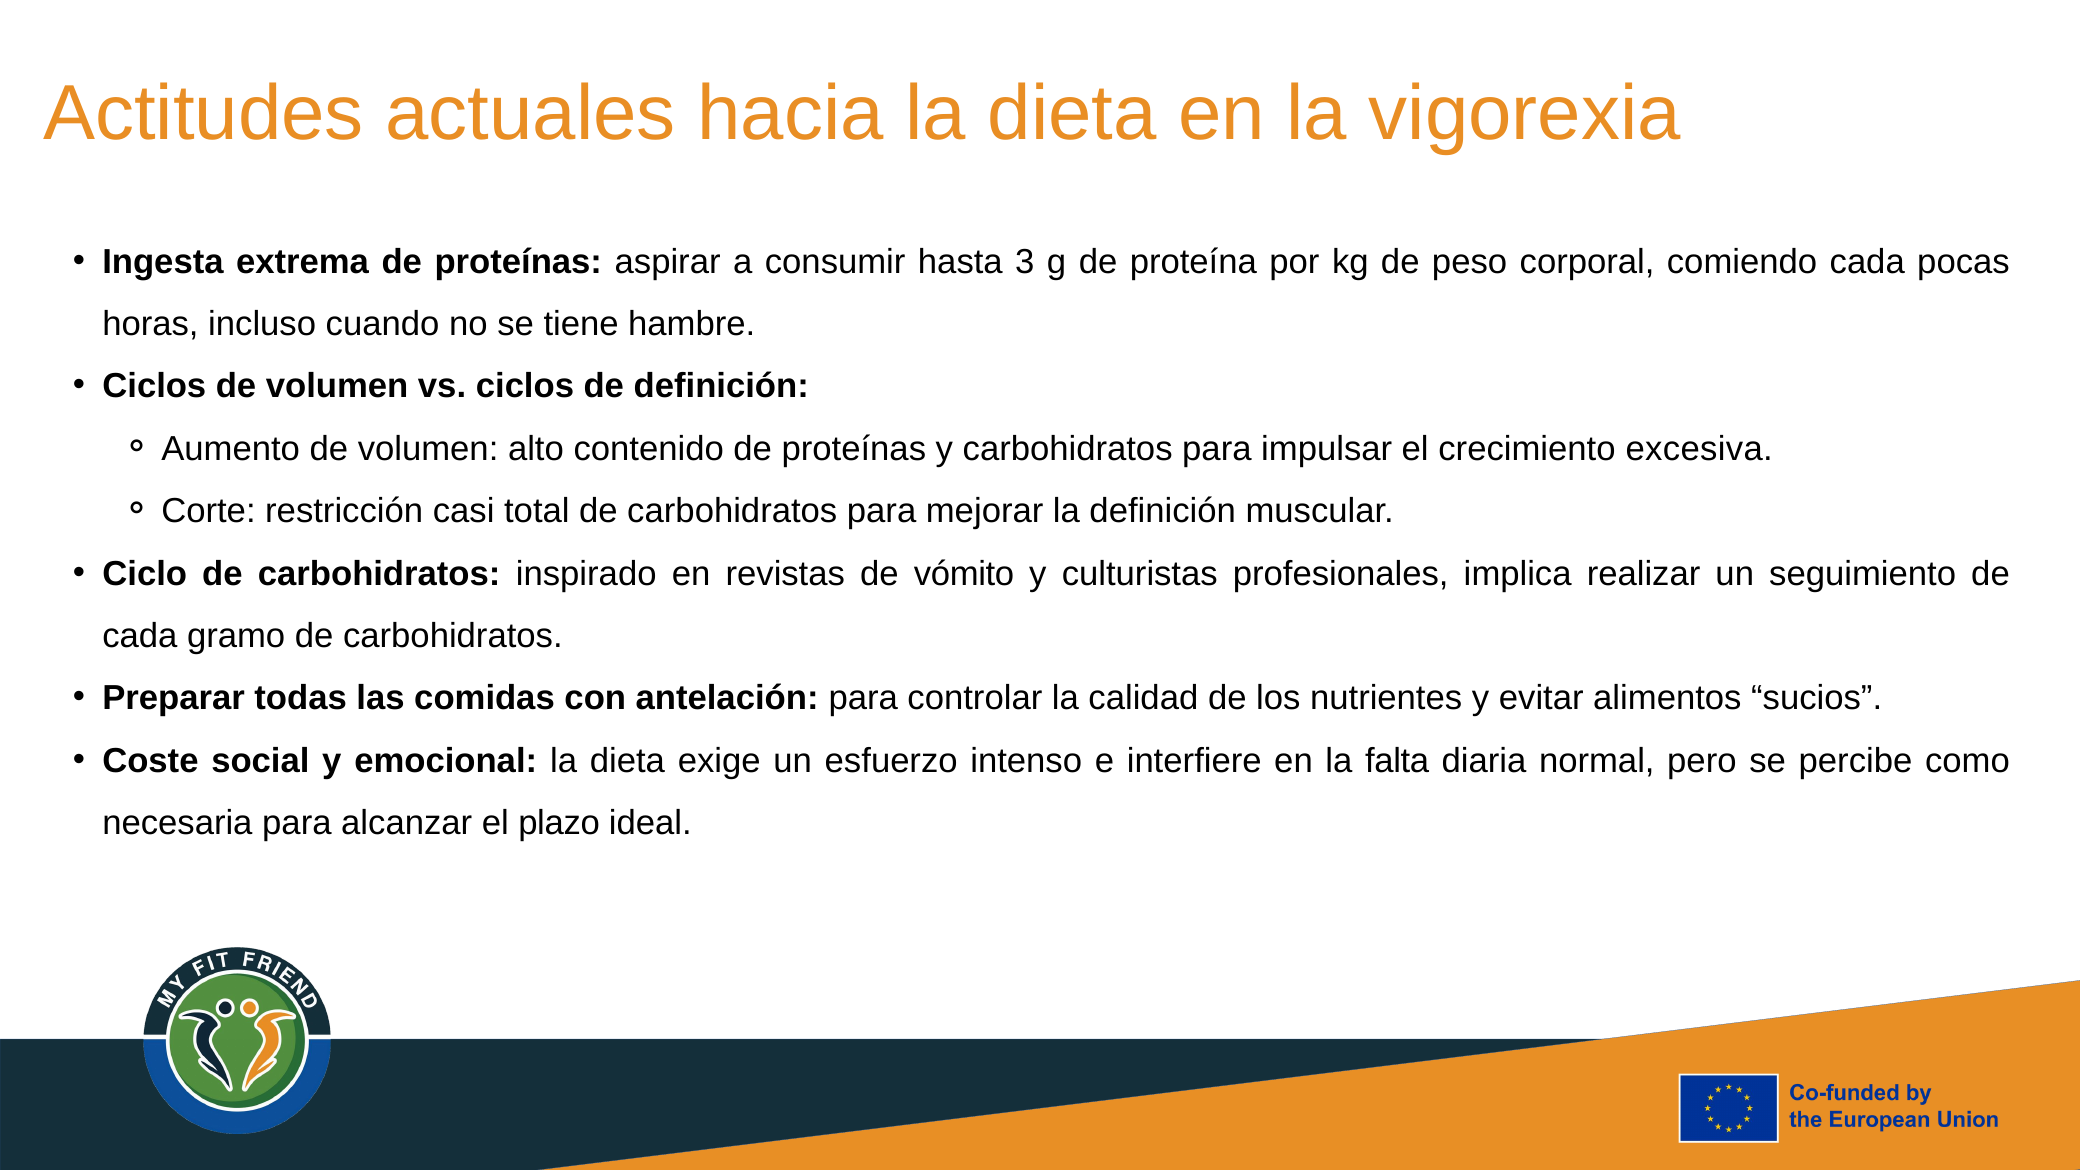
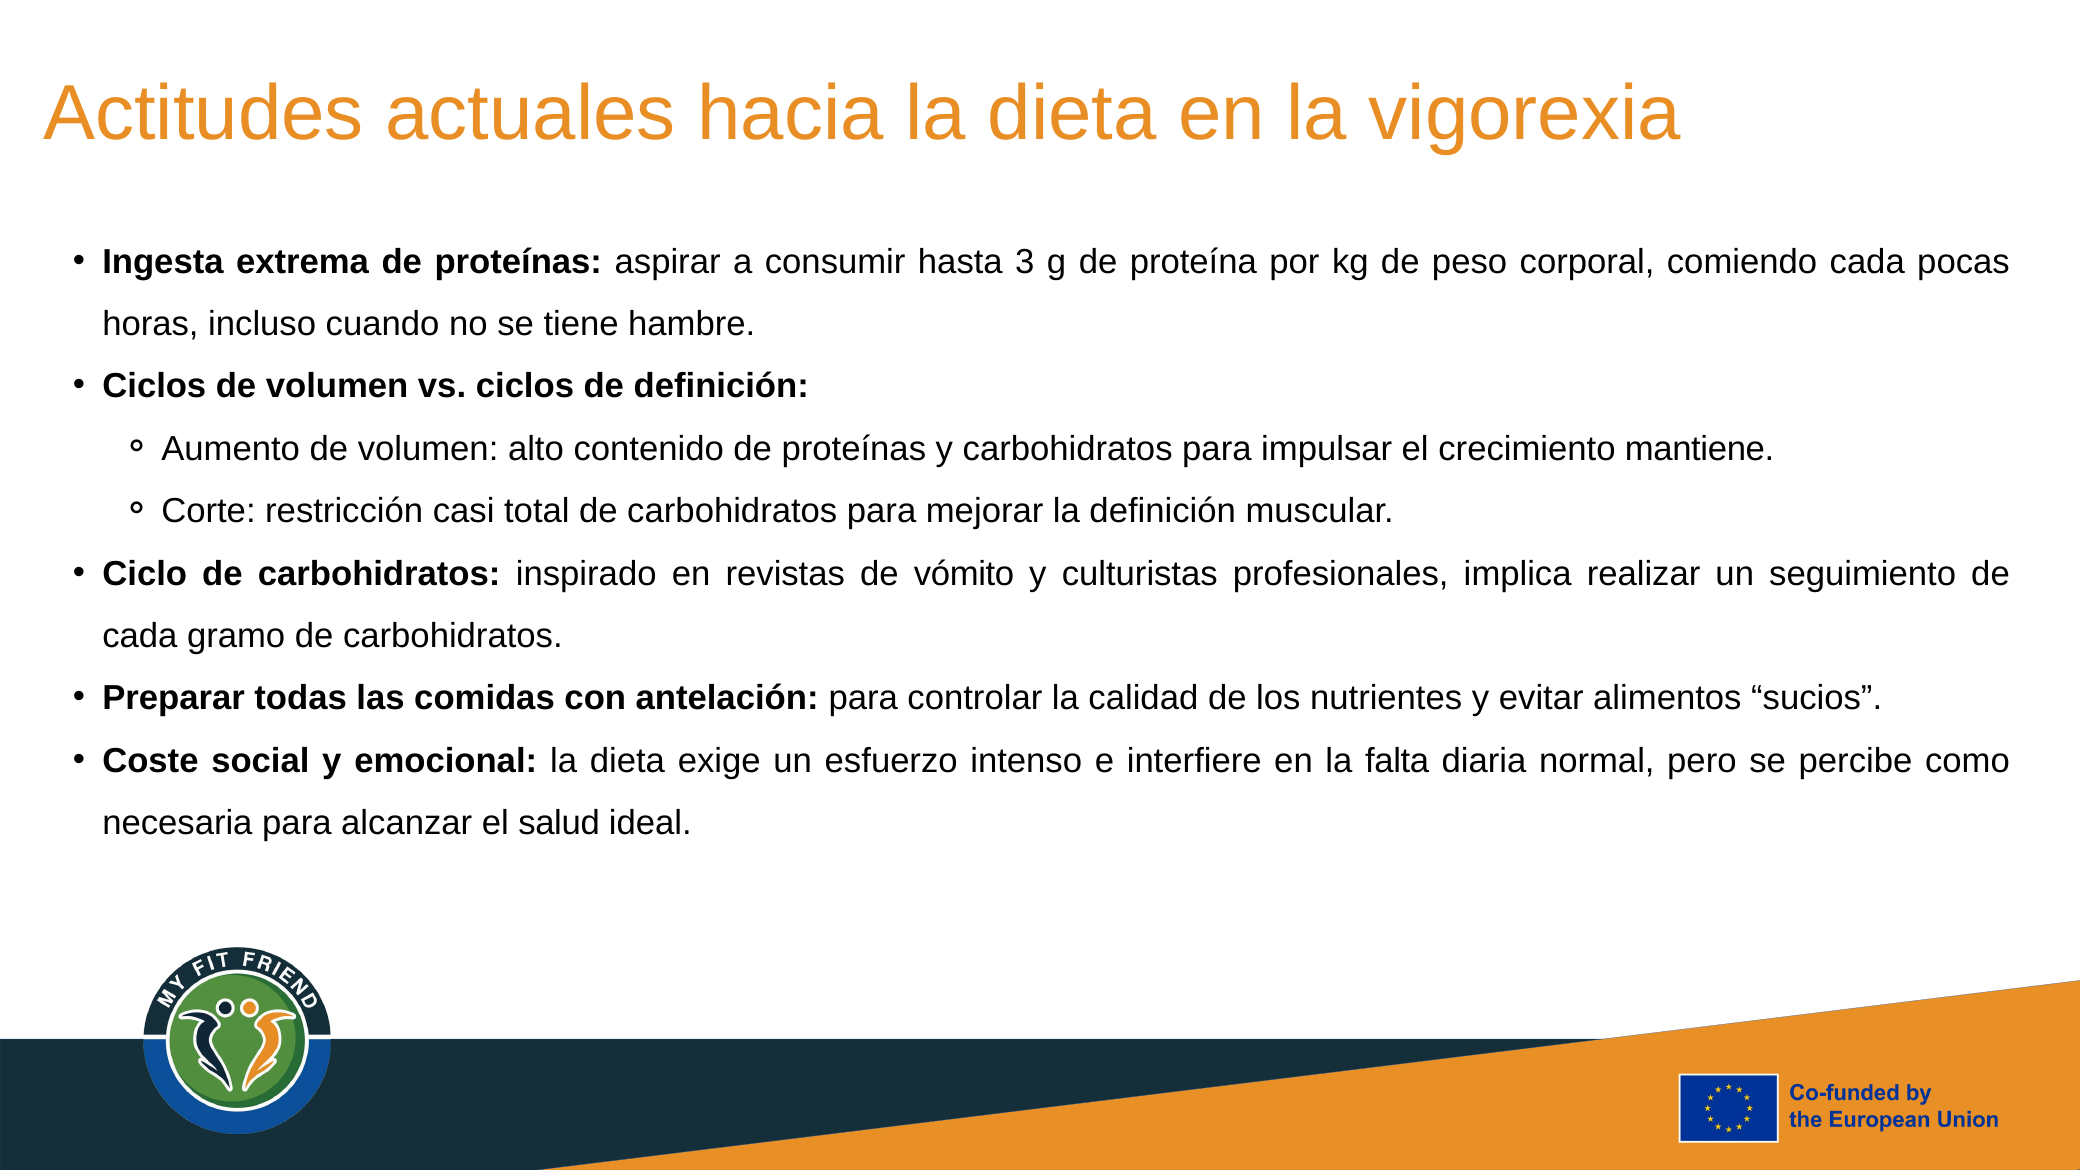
excesiva: excesiva -> mantiene
plazo: plazo -> salud
